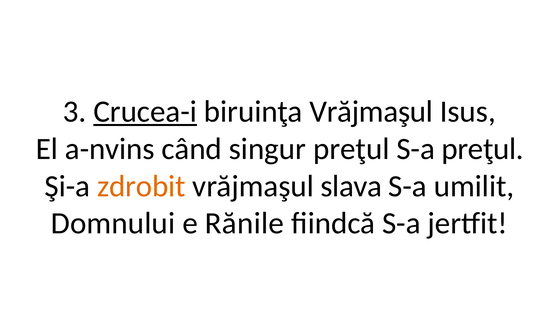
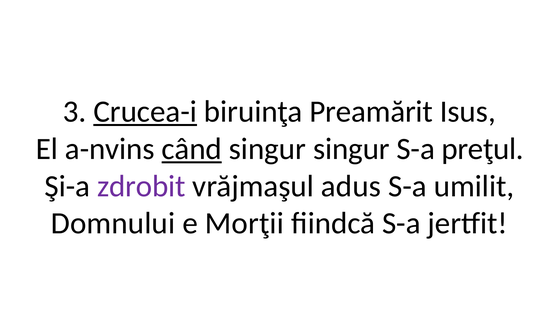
biruinţa Vrăjmaşul: Vrăjmaşul -> Preamărit
când underline: none -> present
singur preţul: preţul -> singur
zdrobit colour: orange -> purple
slava: slava -> adus
Rănile: Rănile -> Morţii
